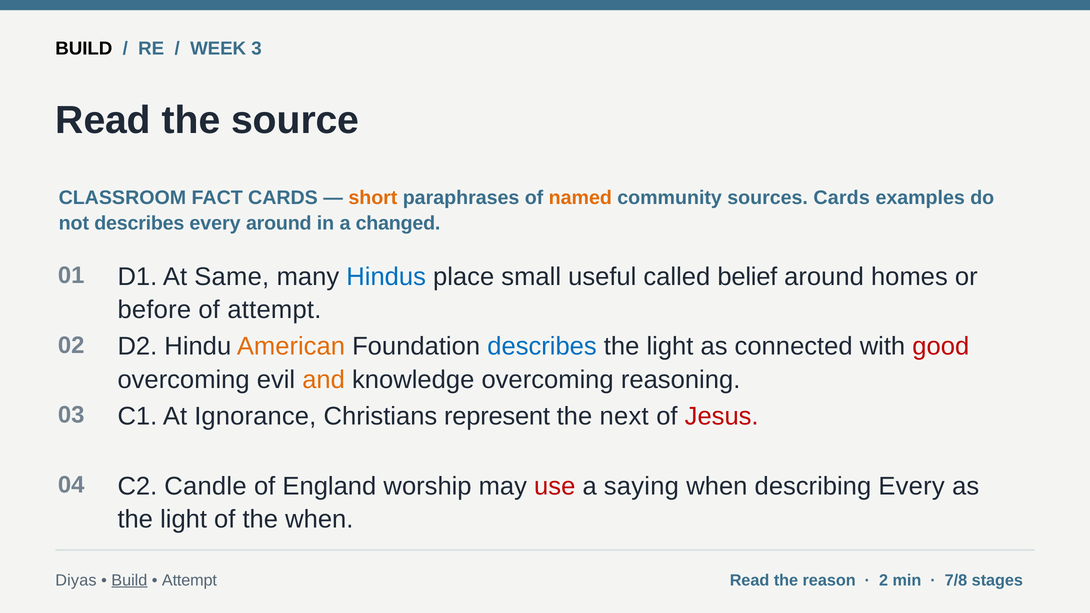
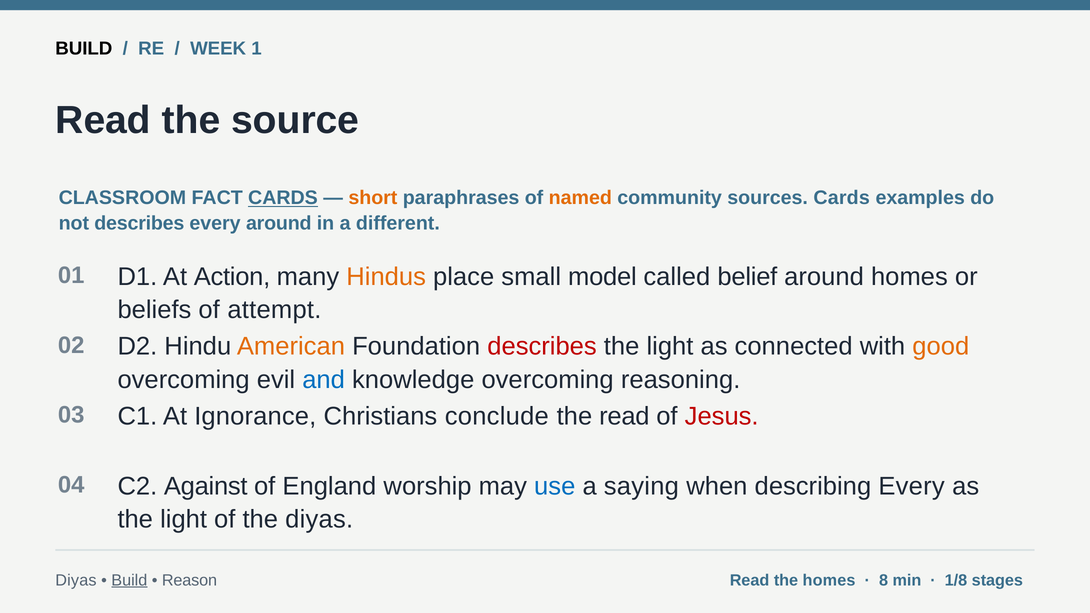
3: 3 -> 1
CARDS at (283, 198) underline: none -> present
changed: changed -> different
Same: Same -> Action
Hindus colour: blue -> orange
useful: useful -> model
before: before -> beliefs
describes at (542, 347) colour: blue -> red
good colour: red -> orange
and colour: orange -> blue
represent: represent -> conclude
the next: next -> read
Candle: Candle -> Against
use colour: red -> blue
the when: when -> diyas
Attempt at (189, 580): Attempt -> Reason
the reason: reason -> homes
2: 2 -> 8
7/8: 7/8 -> 1/8
